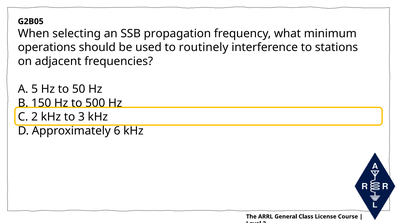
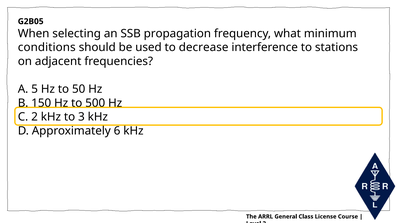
operations: operations -> conditions
routinely: routinely -> decrease
